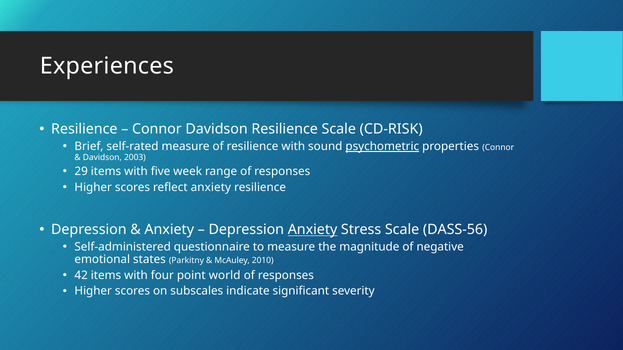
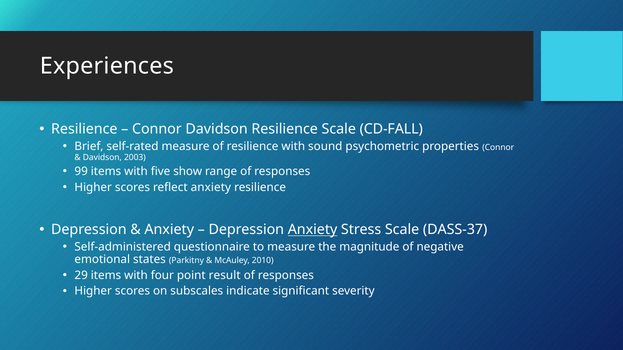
CD-RISK: CD-RISK -> CD-FALL
psychometric underline: present -> none
29: 29 -> 99
week: week -> show
DASS-56: DASS-56 -> DASS-37
42: 42 -> 29
world: world -> result
